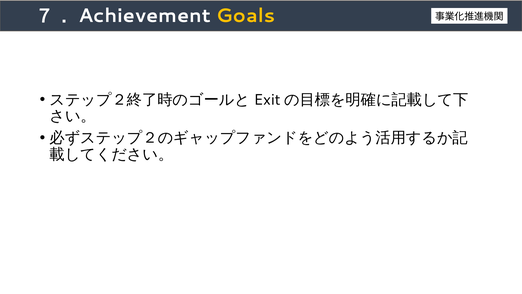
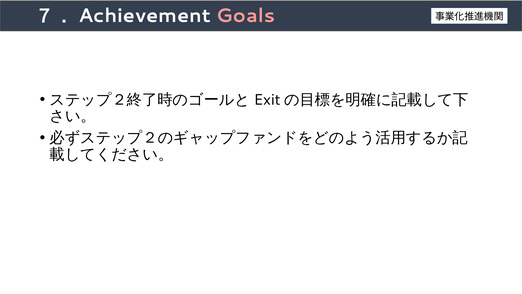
Goals colour: yellow -> pink
